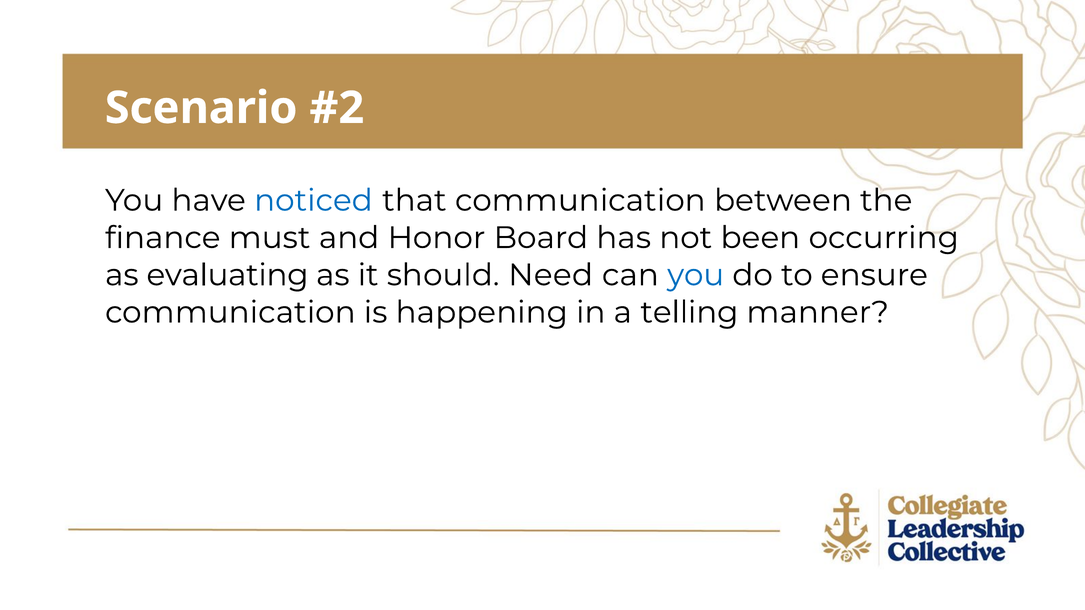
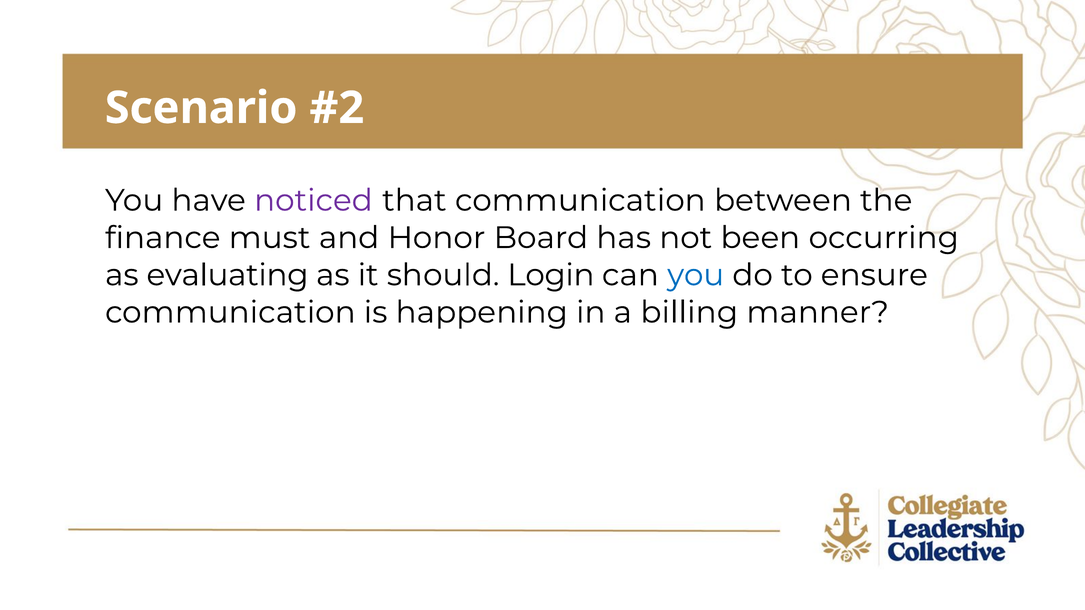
noticed colour: blue -> purple
Need: Need -> Login
telling: telling -> billing
